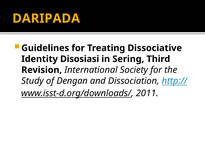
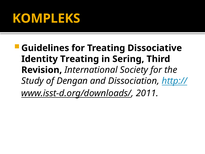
DARIPADA: DARIPADA -> KOMPLEKS
Identity Disosiasi: Disosiasi -> Treating
